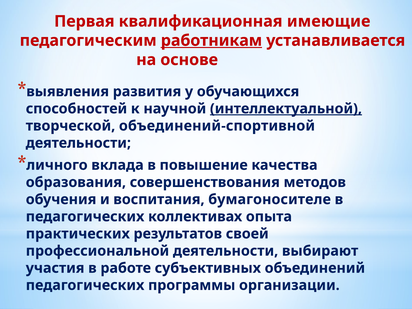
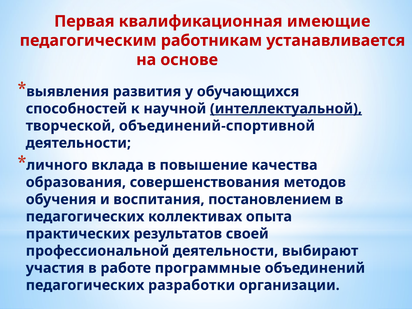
работникам underline: present -> none
бумагоносителе: бумагоносителе -> постановлением
субъективных: субъективных -> программные
программы: программы -> разработки
